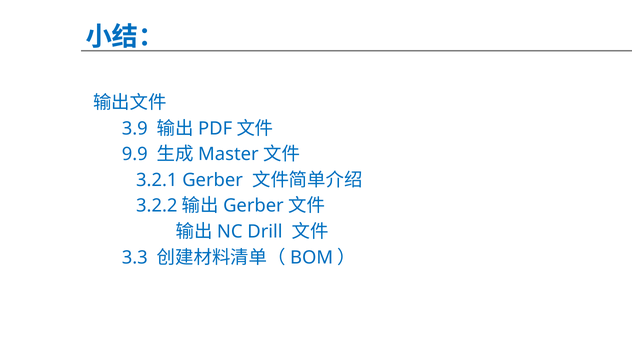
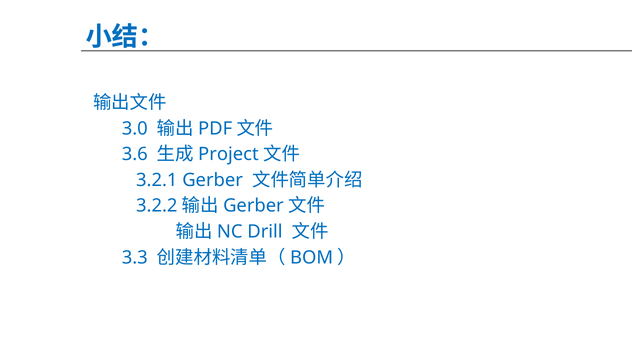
3.9: 3.9 -> 3.0
9.9: 9.9 -> 3.6
Master: Master -> Project
